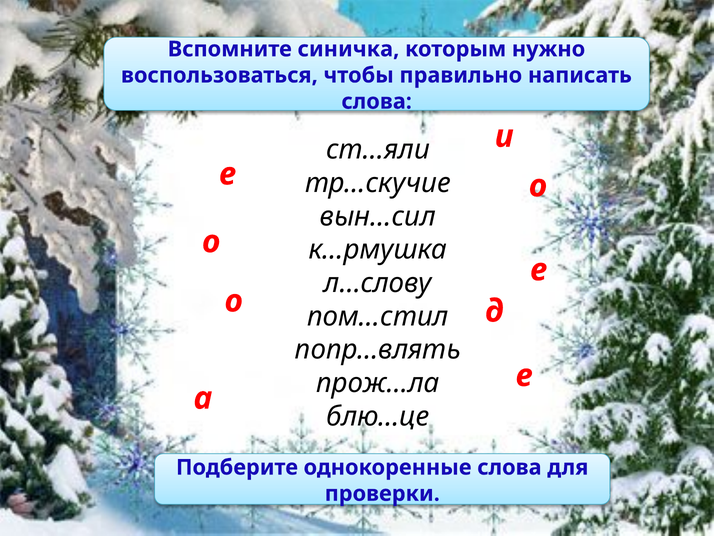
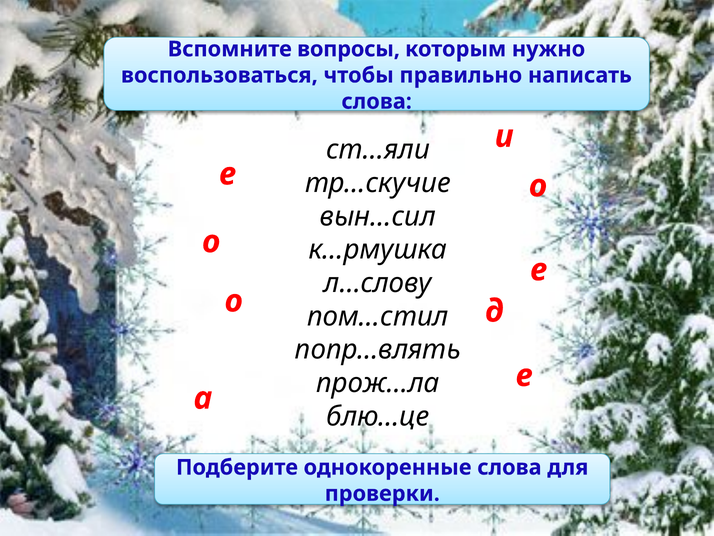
синичка: синичка -> вопросы
